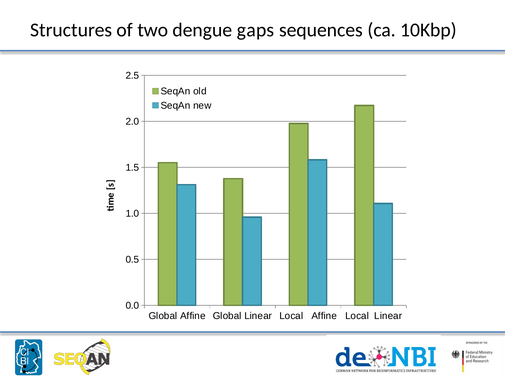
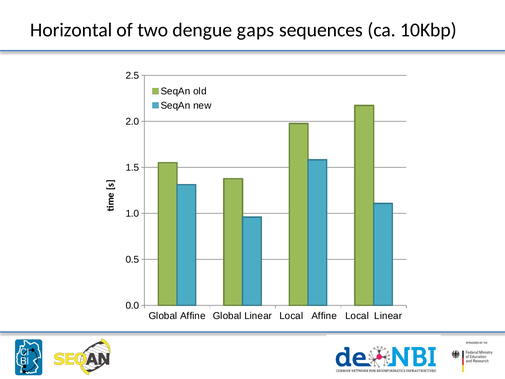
Structures: Structures -> Horizontal
